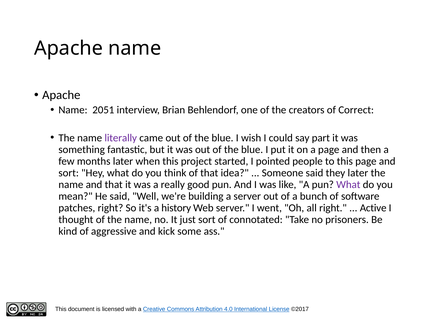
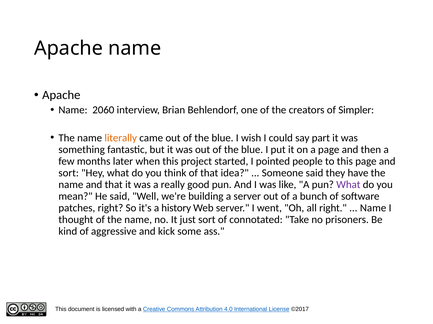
2051: 2051 -> 2060
Correct: Correct -> Simpler
literally colour: purple -> orange
they later: later -> have
Active at (373, 208): Active -> Name
